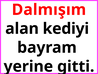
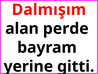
kediyi: kediyi -> perde
